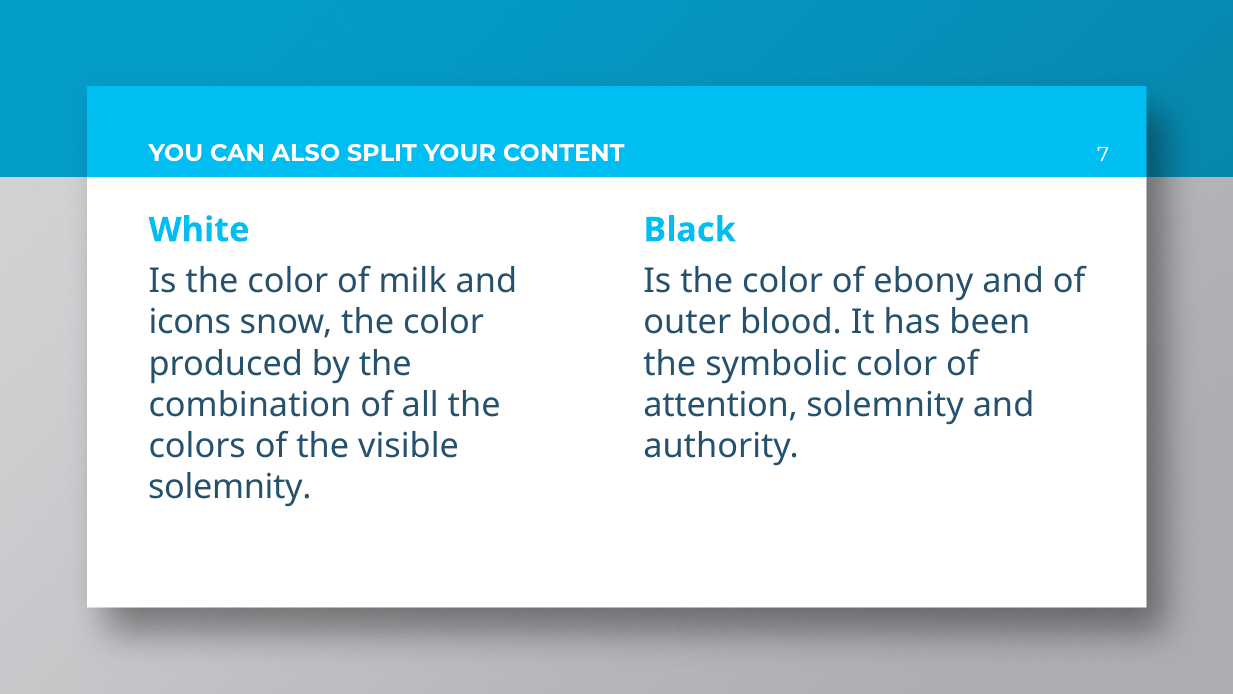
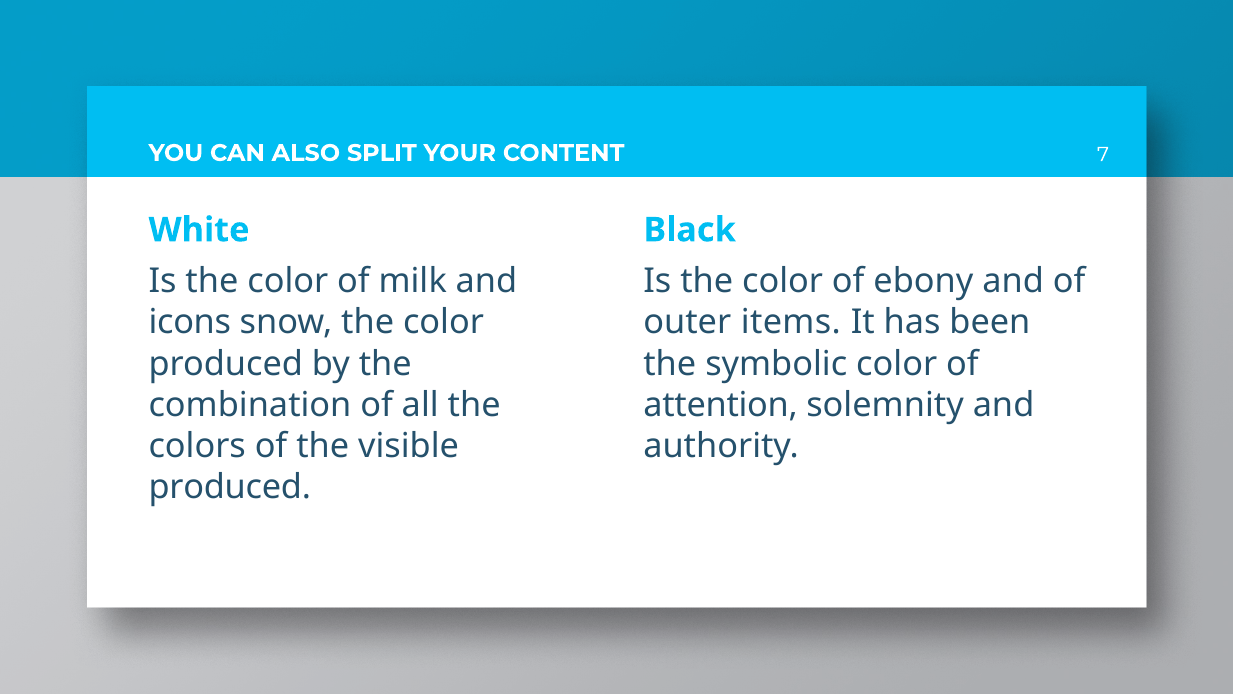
blood: blood -> items
solemnity at (230, 487): solemnity -> produced
